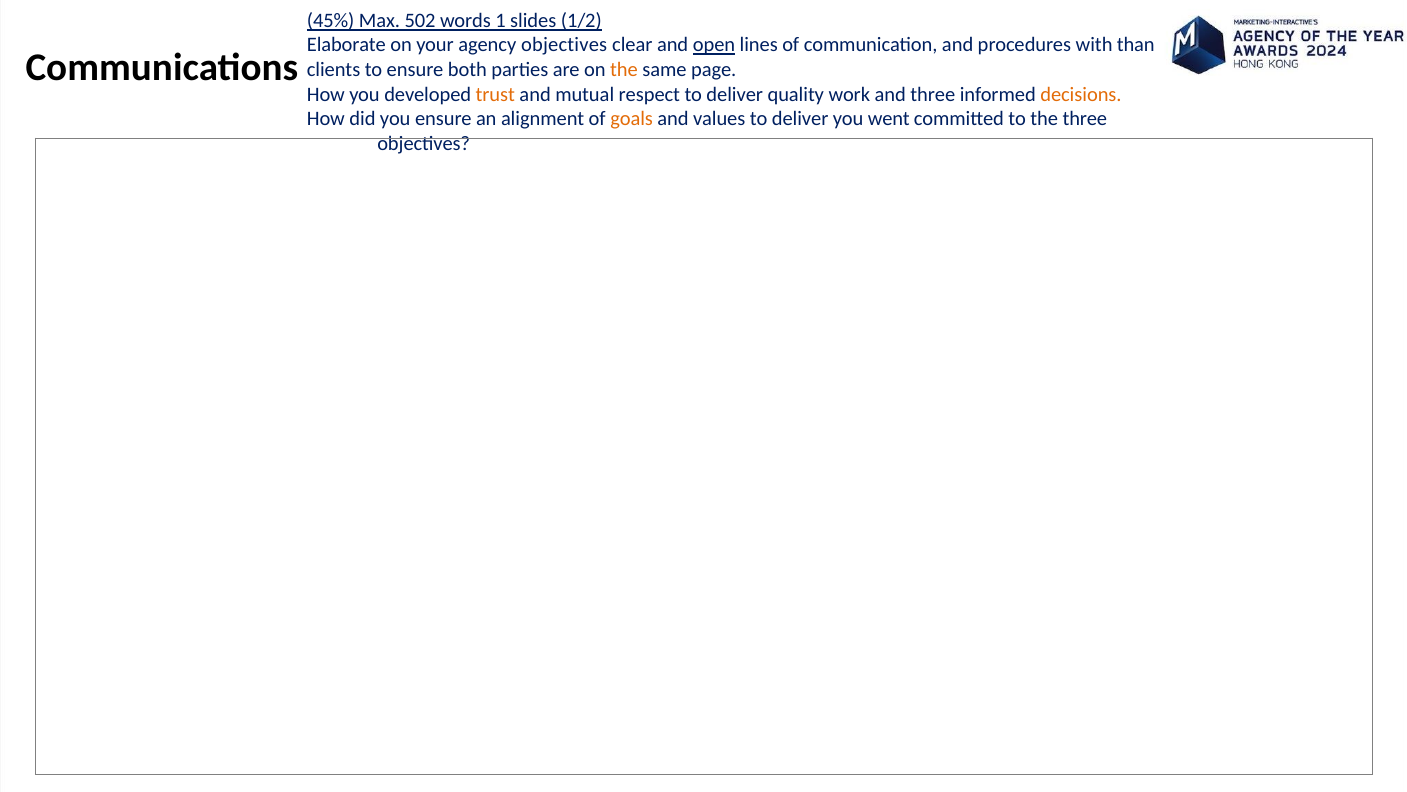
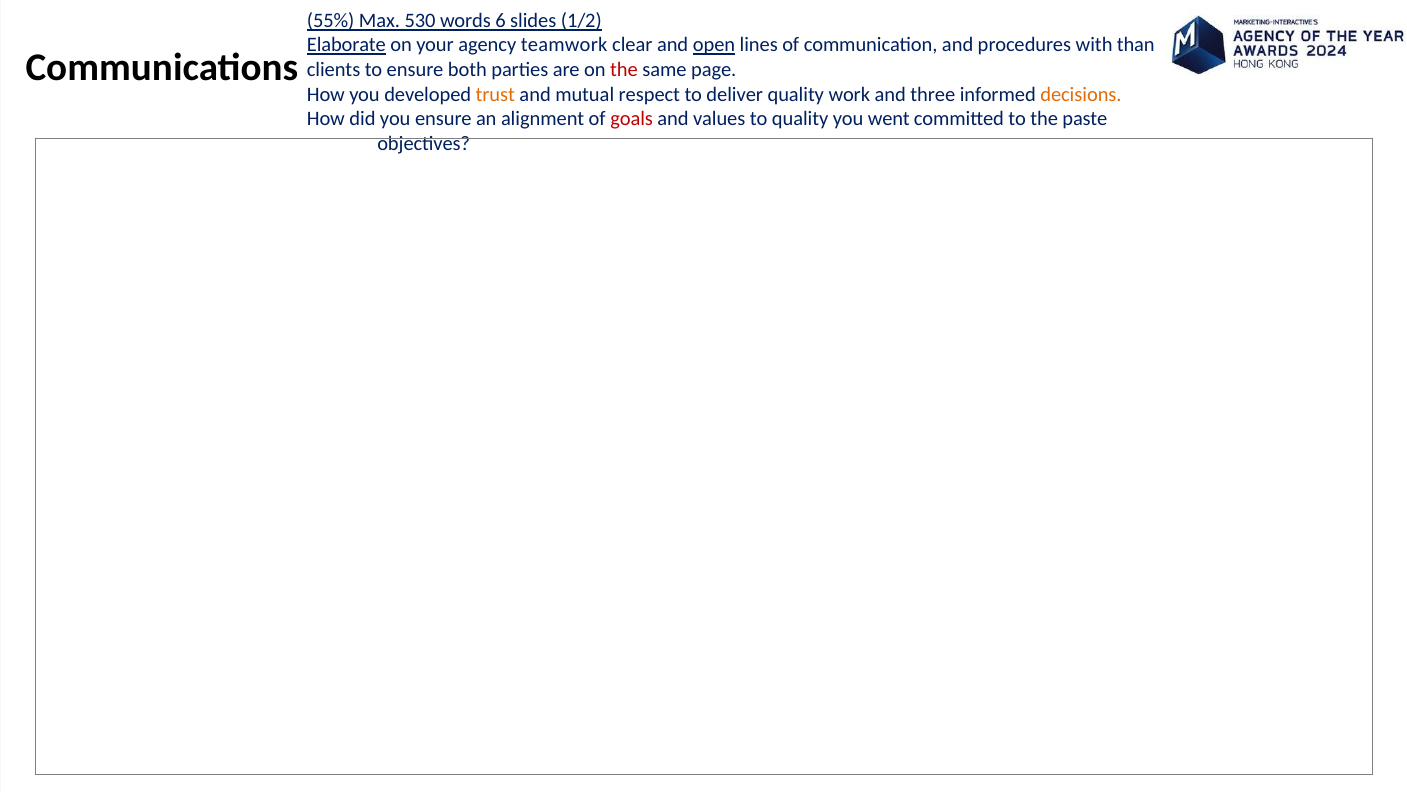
45%: 45% -> 55%
502: 502 -> 530
1: 1 -> 6
Elaborate underline: none -> present
agency objectives: objectives -> teamwork
the at (624, 70) colour: orange -> red
goals colour: orange -> red
values to deliver: deliver -> quality
the three: three -> paste
